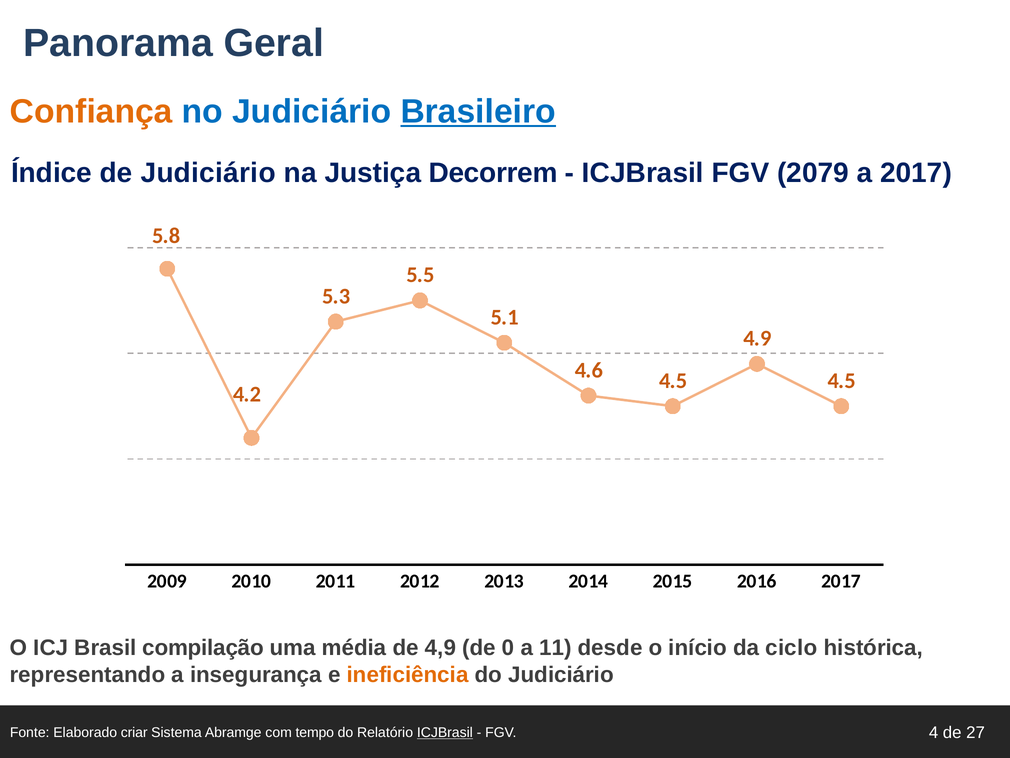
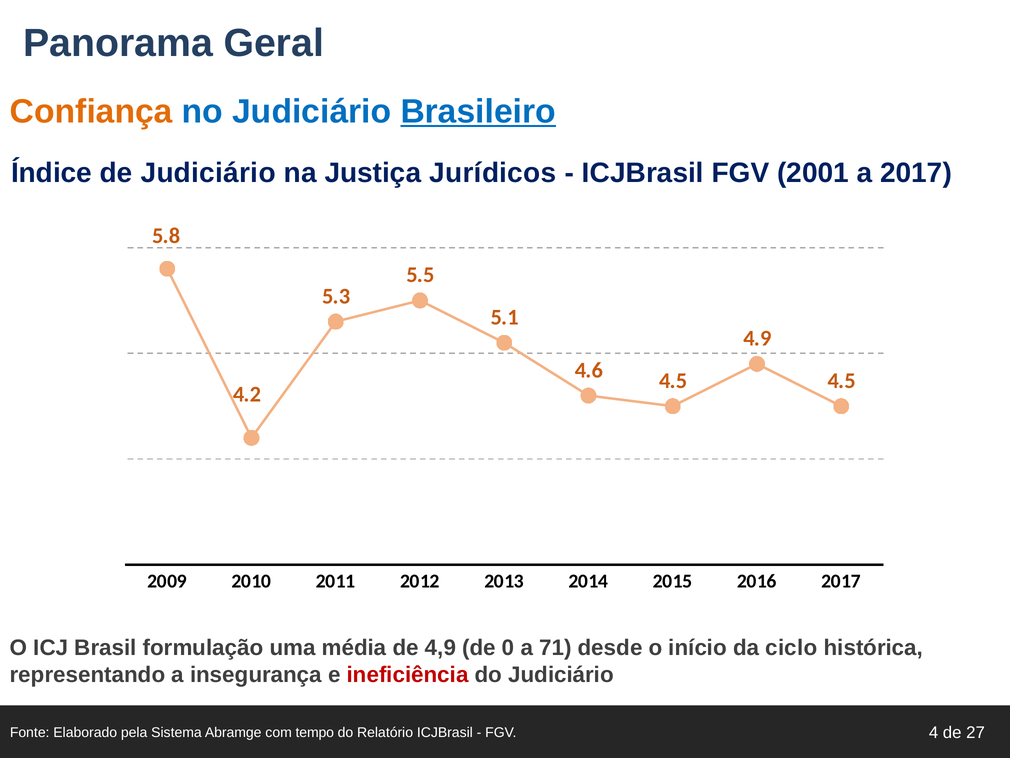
Decorrem: Decorrem -> Jurídicos
2079: 2079 -> 2001
compilação: compilação -> formulação
11: 11 -> 71
ineficiência colour: orange -> red
criar: criar -> pela
ICJBrasil at (445, 732) underline: present -> none
